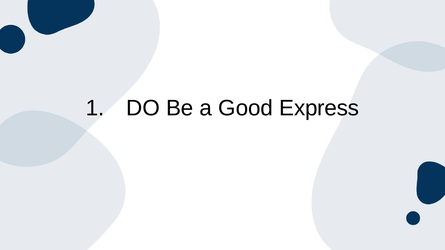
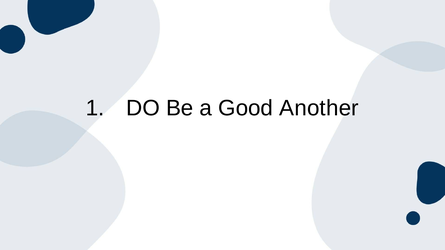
Express: Express -> Another
